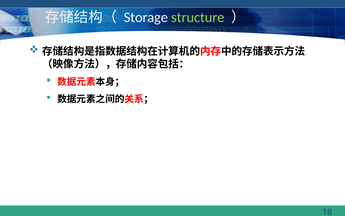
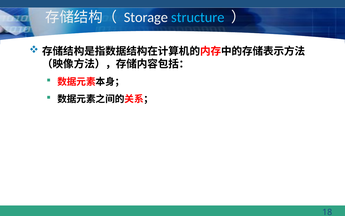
structure colour: light green -> light blue
